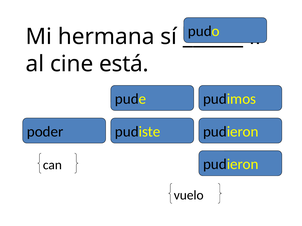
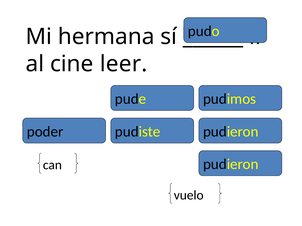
está: está -> leer
